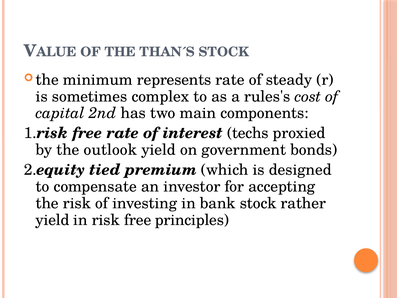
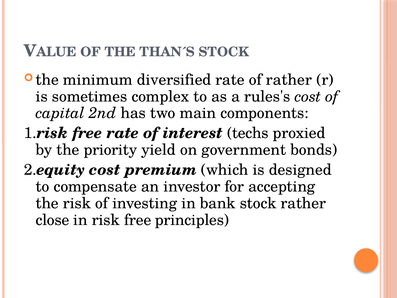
represents: represents -> diversified
of steady: steady -> rather
outlook: outlook -> priority
2.equity tied: tied -> cost
yield at (52, 220): yield -> close
